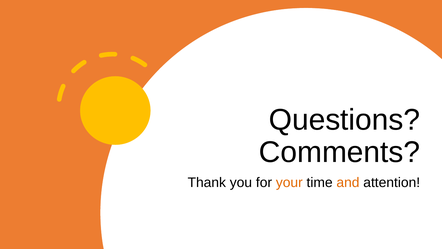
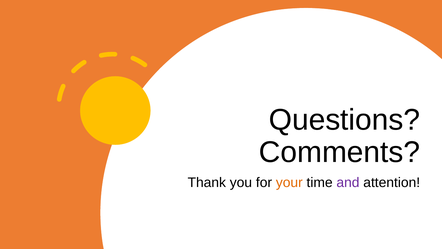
and colour: orange -> purple
